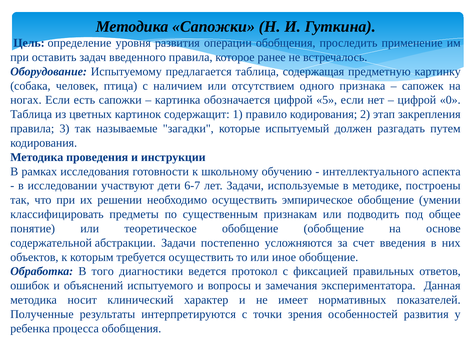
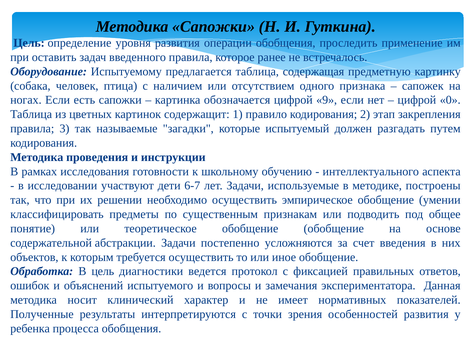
5: 5 -> 9
В того: того -> цель
